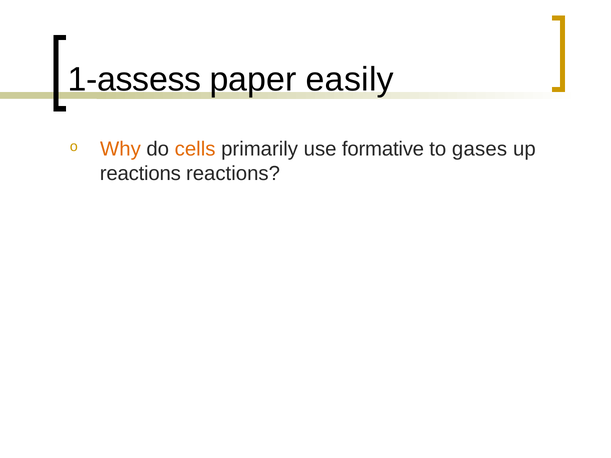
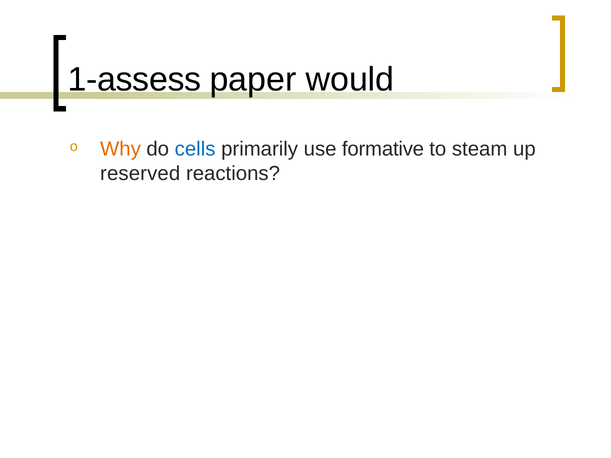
easily: easily -> would
cells colour: orange -> blue
gases: gases -> steam
reactions at (140, 174): reactions -> reserved
